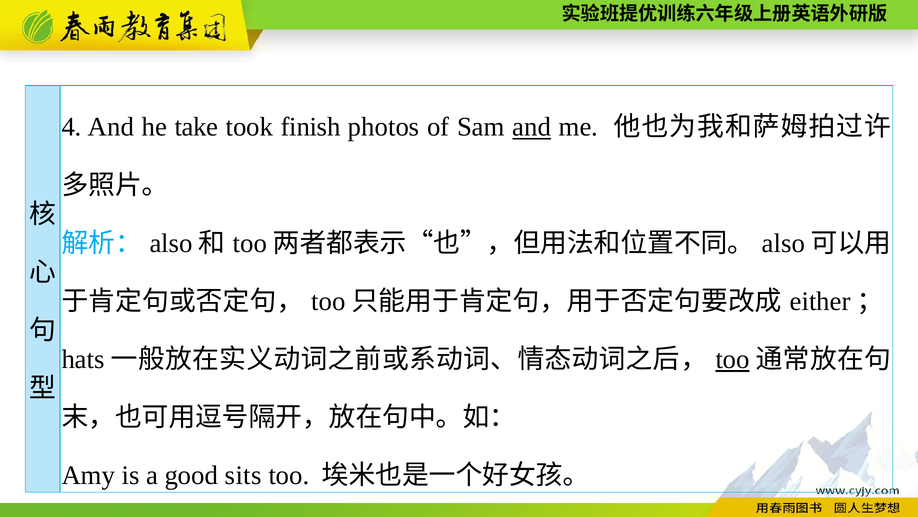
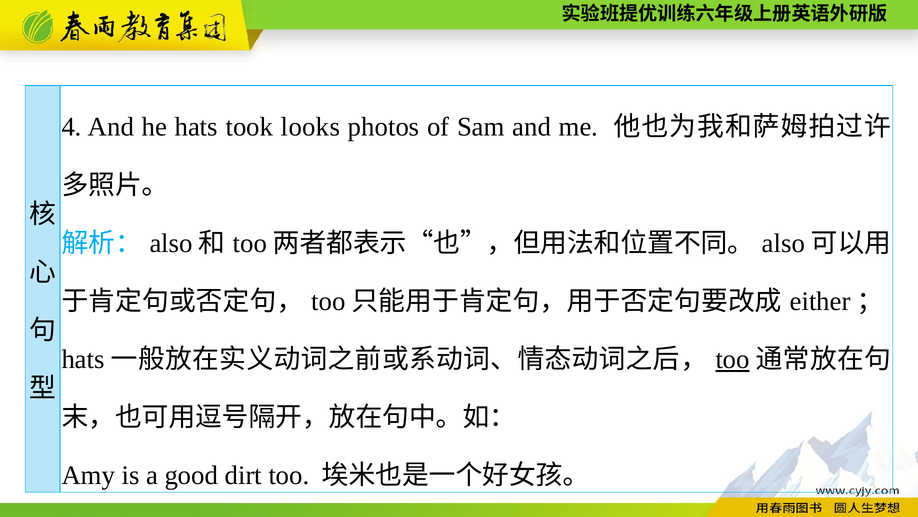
he take: take -> hats
finish: finish -> looks
and at (532, 127) underline: present -> none
sits: sits -> dirt
